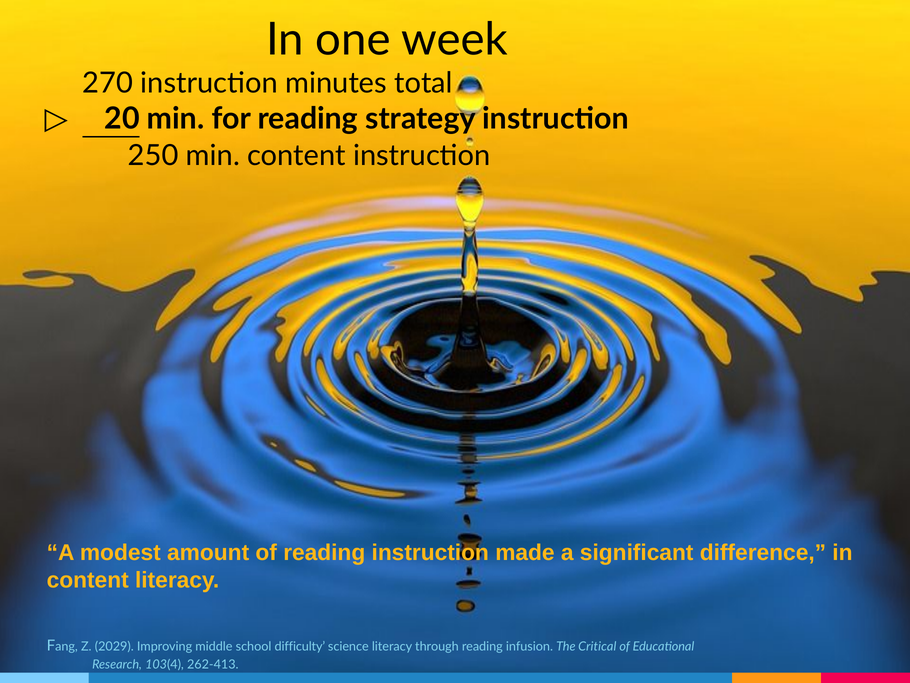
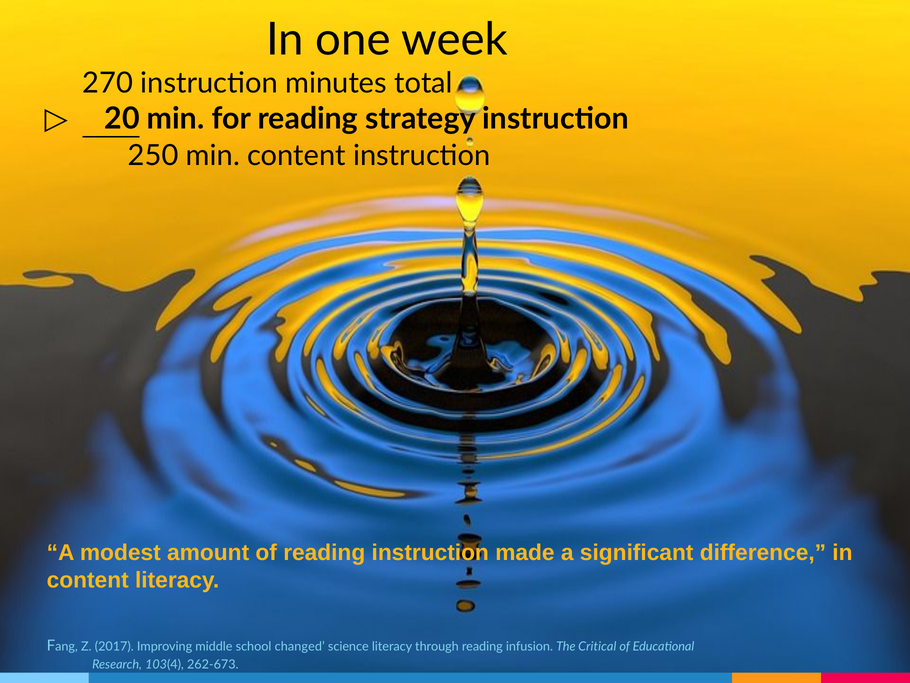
2029: 2029 -> 2017
difficulty: difficulty -> changed
262-413: 262-413 -> 262-673
